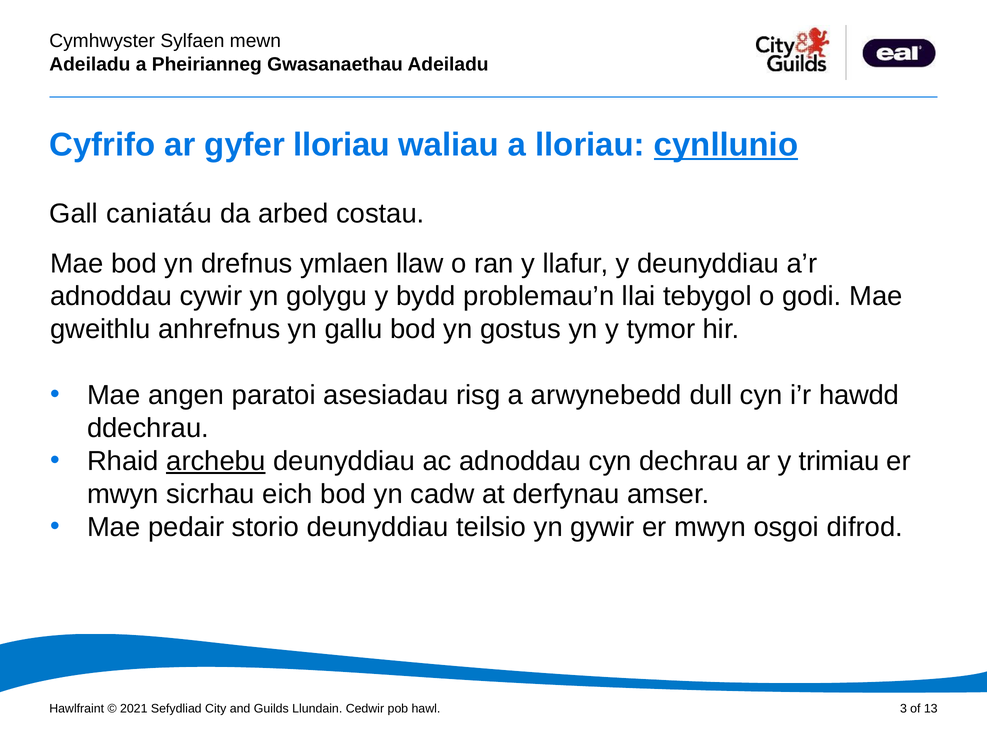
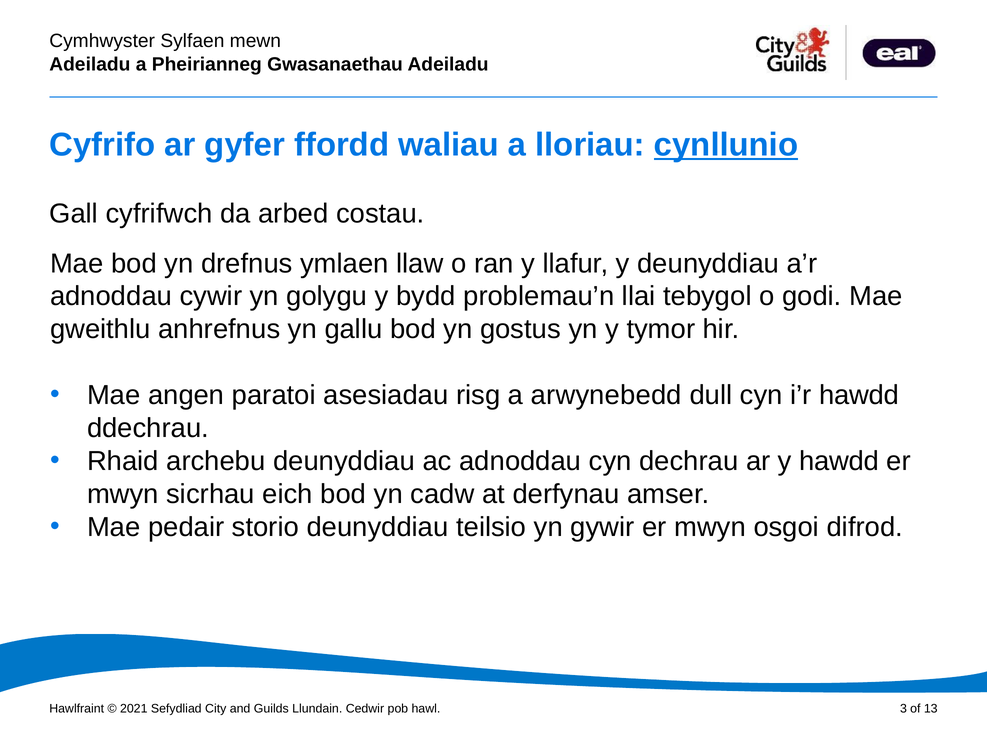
gyfer lloriau: lloriau -> ffordd
caniatáu: caniatáu -> cyfrifwch
archebu underline: present -> none
y trimiau: trimiau -> hawdd
